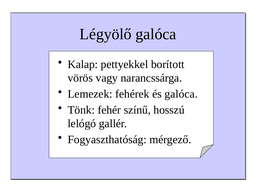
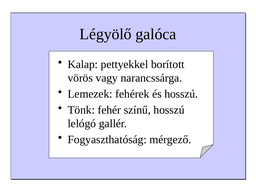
és galóca: galóca -> hosszú
